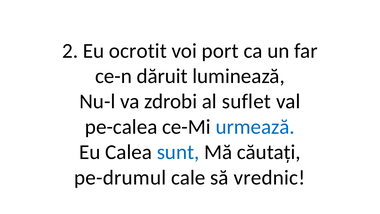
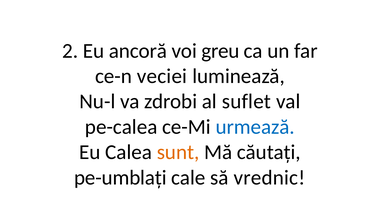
ocrotit: ocrotit -> ancoră
port: port -> greu
dăruit: dăruit -> veciei
sunt colour: blue -> orange
pe-drumul: pe-drumul -> pe-umblați
